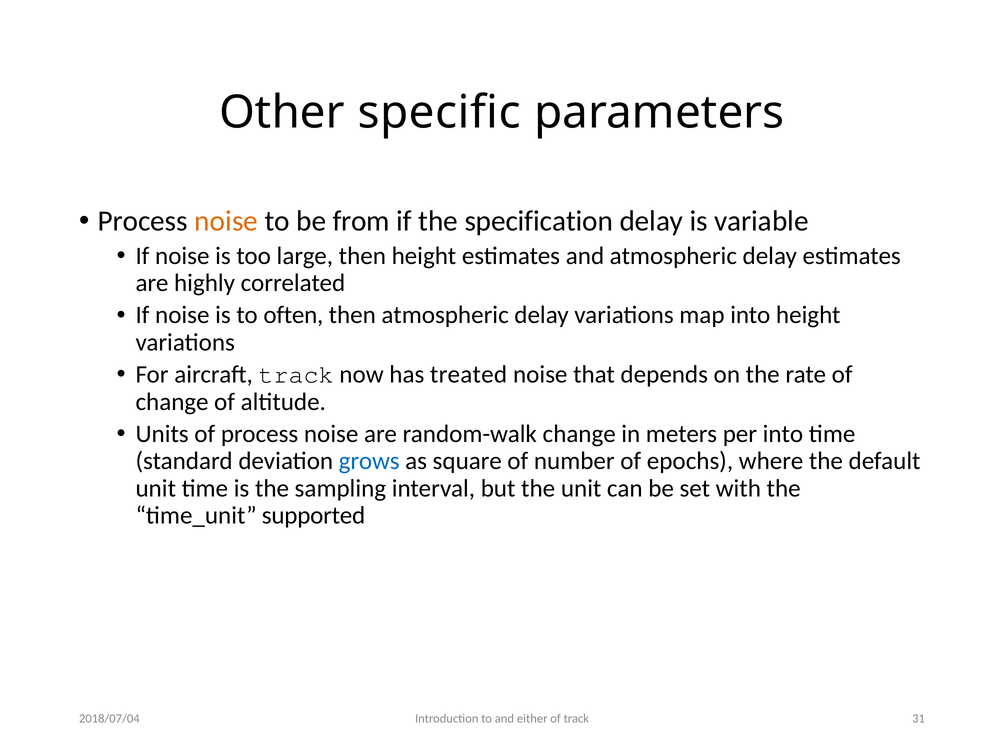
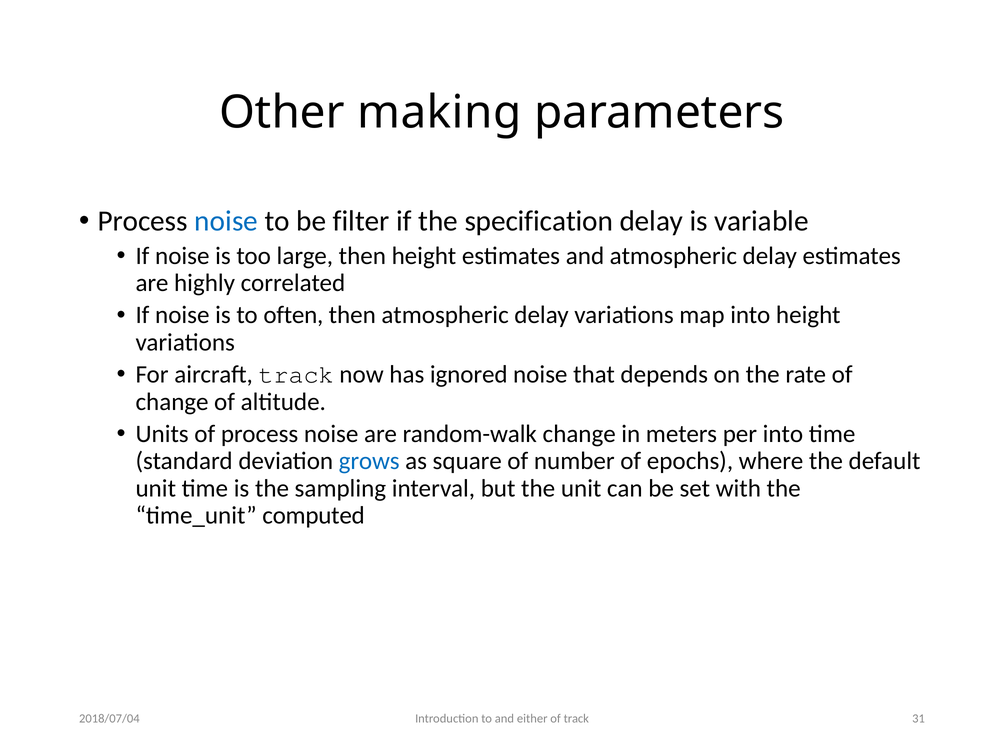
specific: specific -> making
noise at (226, 221) colour: orange -> blue
from: from -> filter
treated: treated -> ignored
supported: supported -> computed
